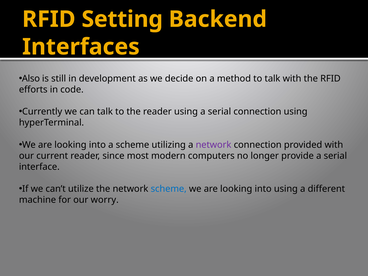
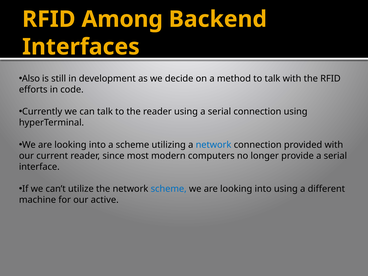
Setting: Setting -> Among
network at (214, 145) colour: purple -> blue
worry: worry -> active
